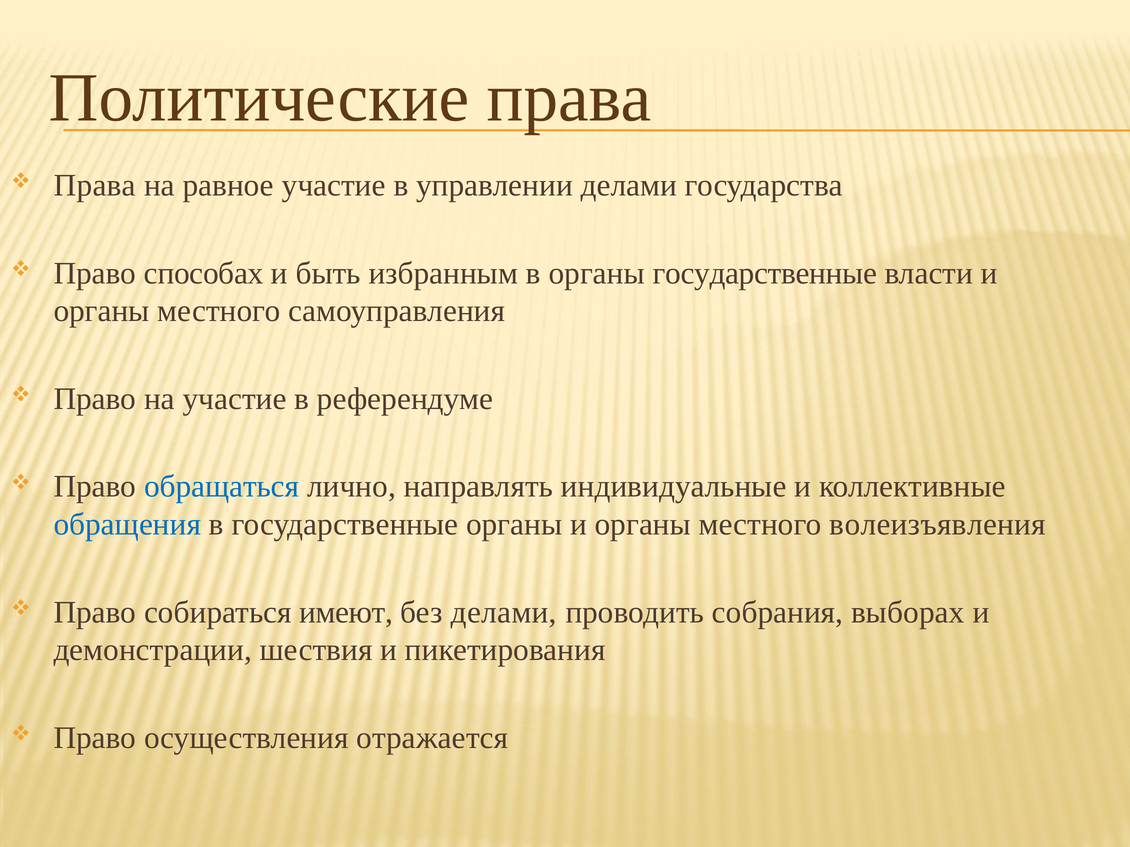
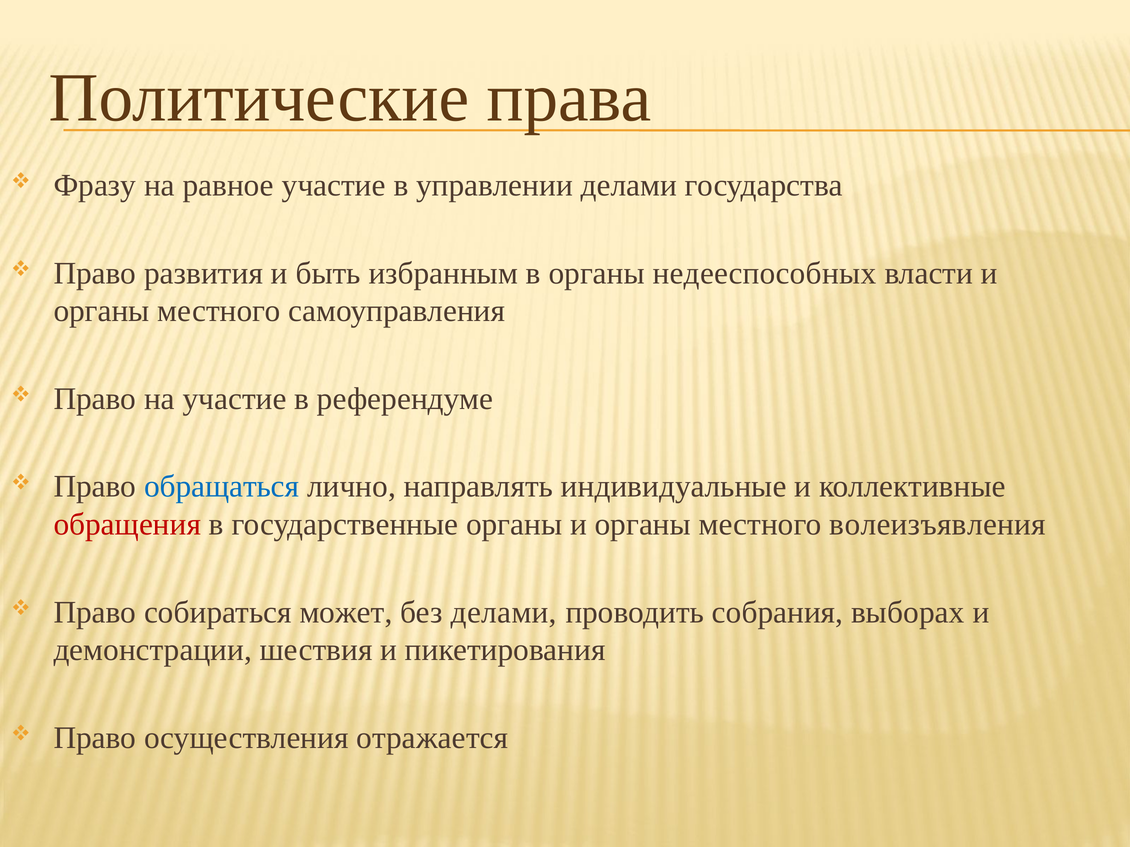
Права at (95, 186): Права -> Фразу
способах: способах -> развития
органы государственные: государственные -> недееспособных
обращения colour: blue -> red
имеют: имеют -> может
